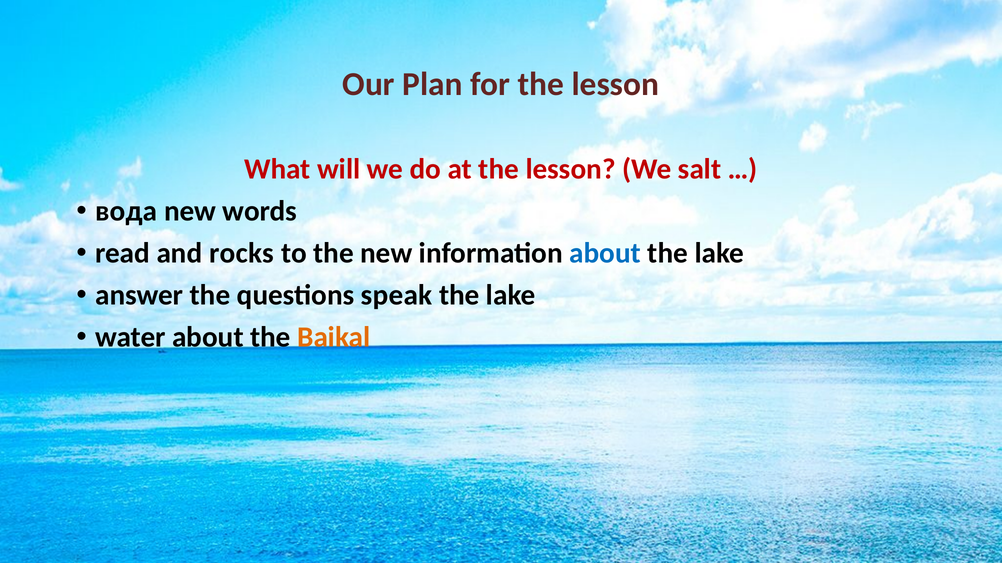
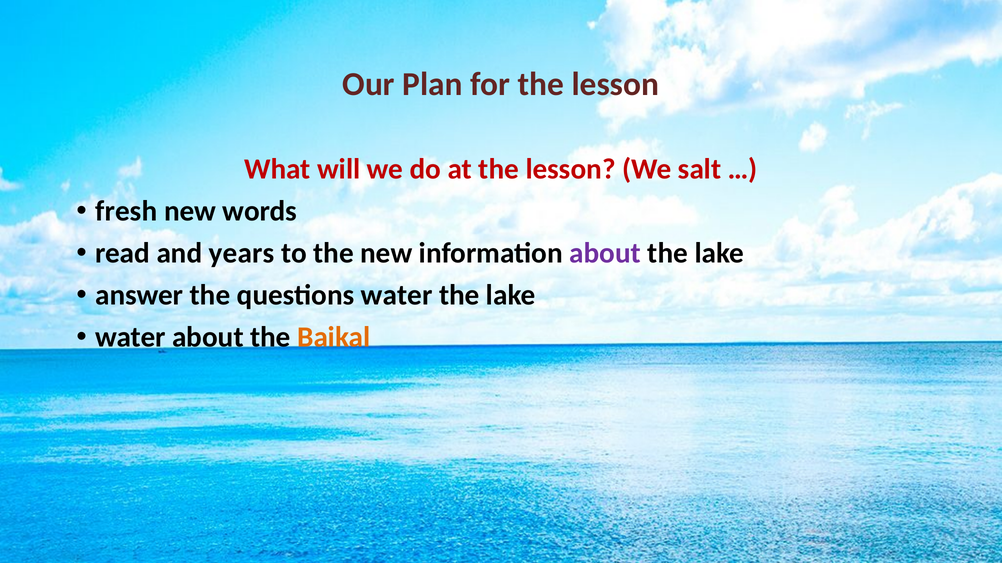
вода: вода -> fresh
rocks: rocks -> years
about at (605, 253) colour: blue -> purple
questions speak: speak -> water
